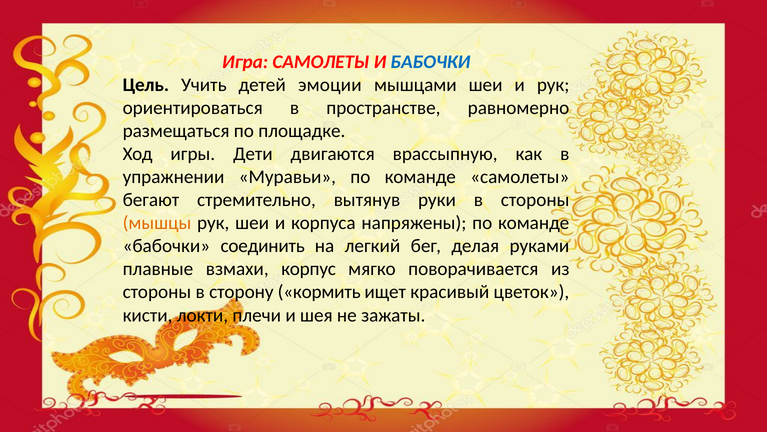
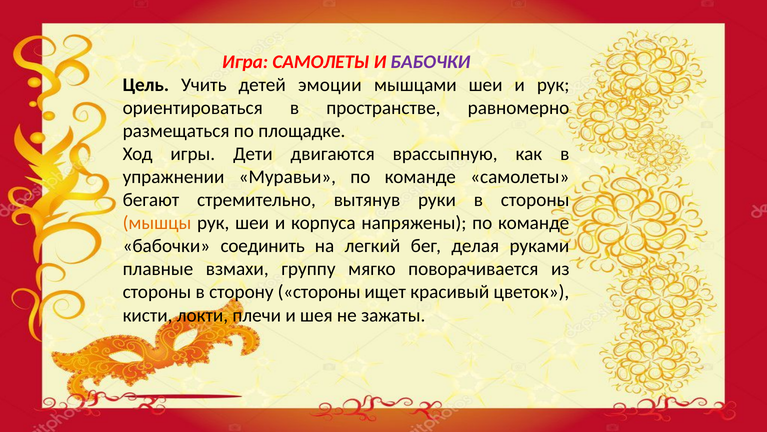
БАБОЧКИ at (430, 62) colour: blue -> purple
корпус: корпус -> группу
сторону кормить: кормить -> стороны
